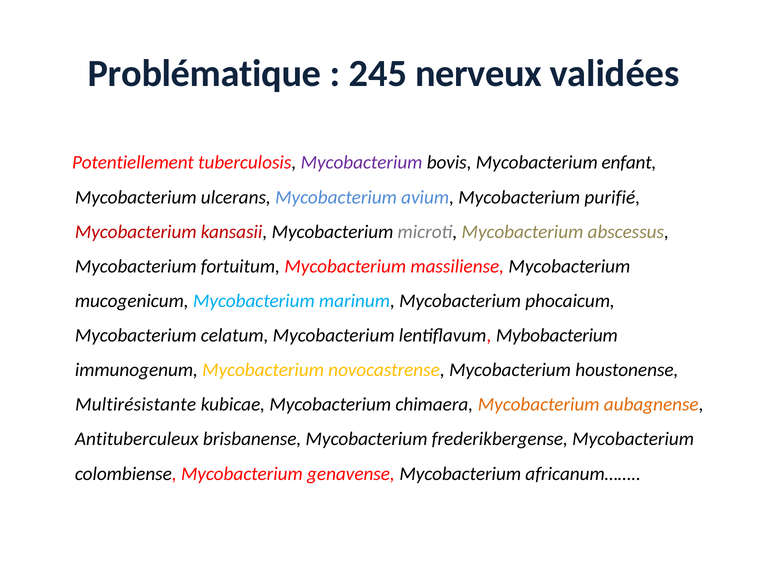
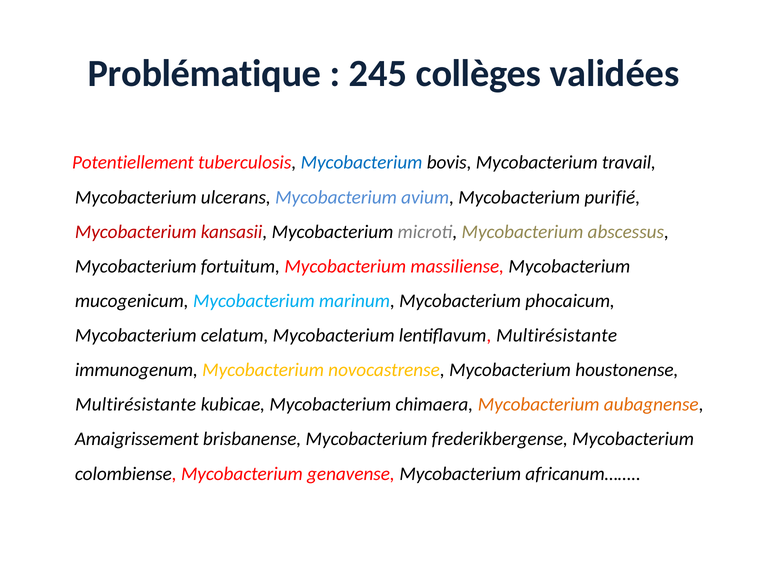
nerveux: nerveux -> collèges
Mycobacterium at (362, 163) colour: purple -> blue
enfant: enfant -> travail
lentiflavum Mybobacterium: Mybobacterium -> Multirésistante
Antituberculeux: Antituberculeux -> Amaigrissement
